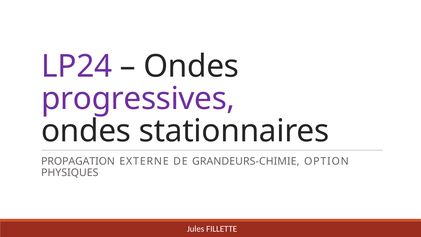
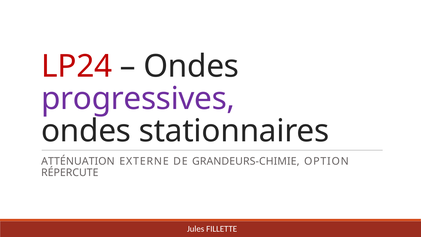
LP24 colour: purple -> red
PROPAGATION: PROPAGATION -> ATTÉNUATION
PHYSIQUES: PHYSIQUES -> RÉPERCUTE
